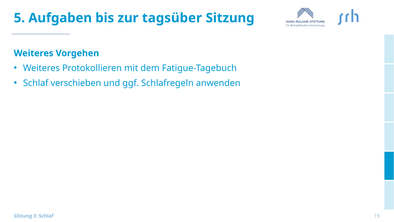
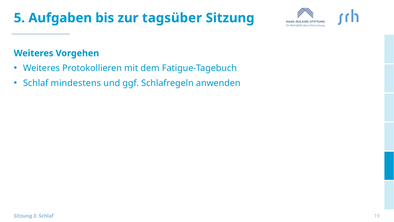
verschieben: verschieben -> mindestens
